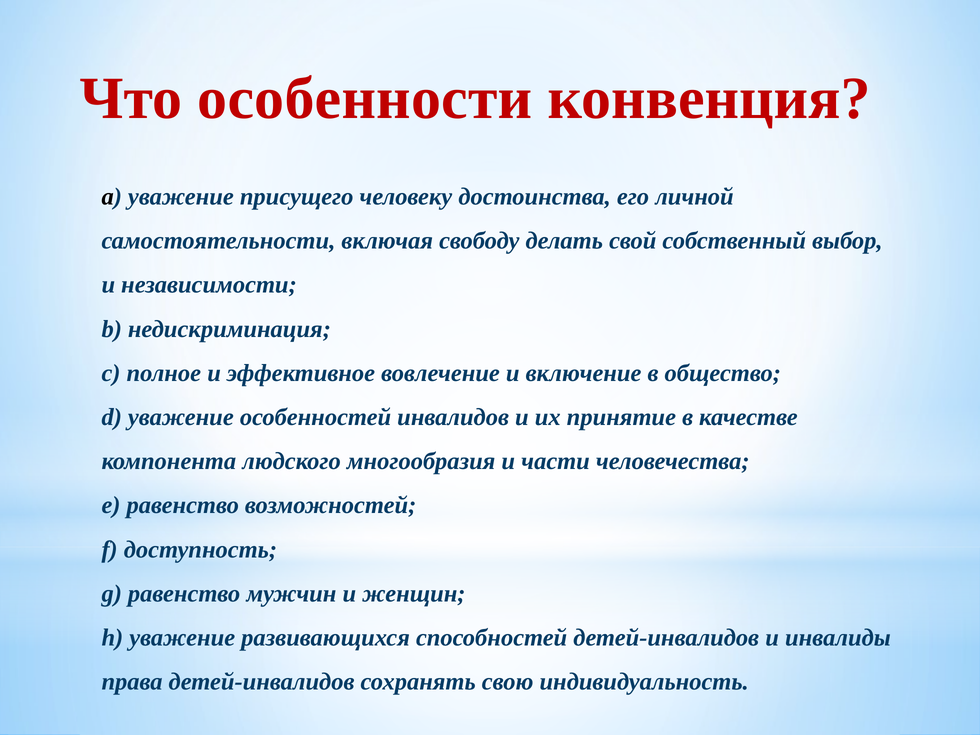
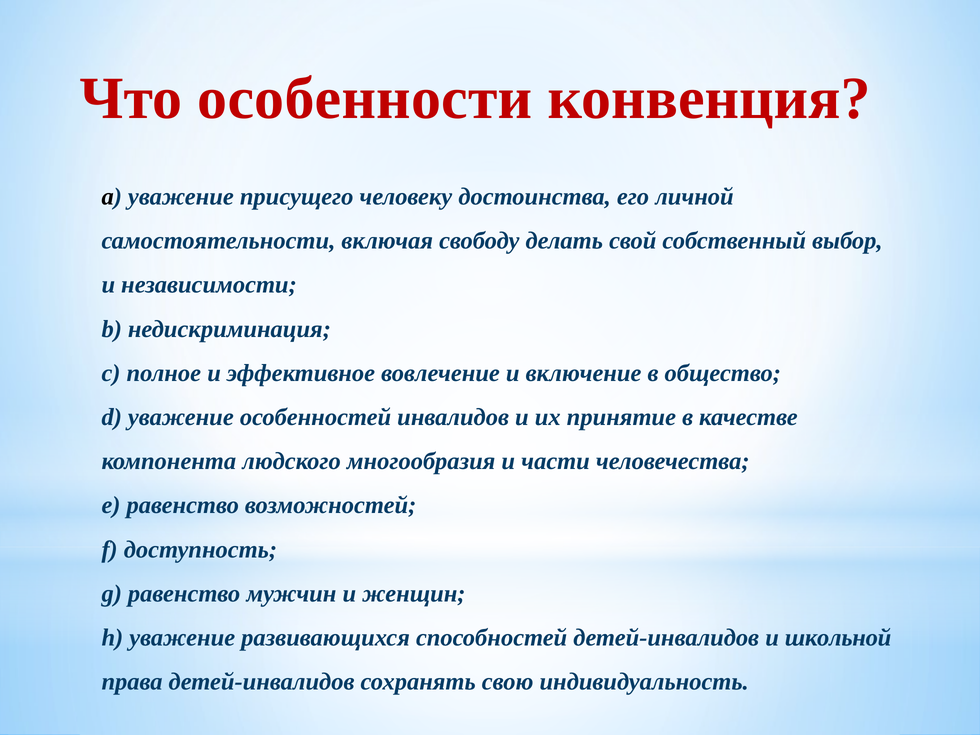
инвалиды: инвалиды -> школьной
